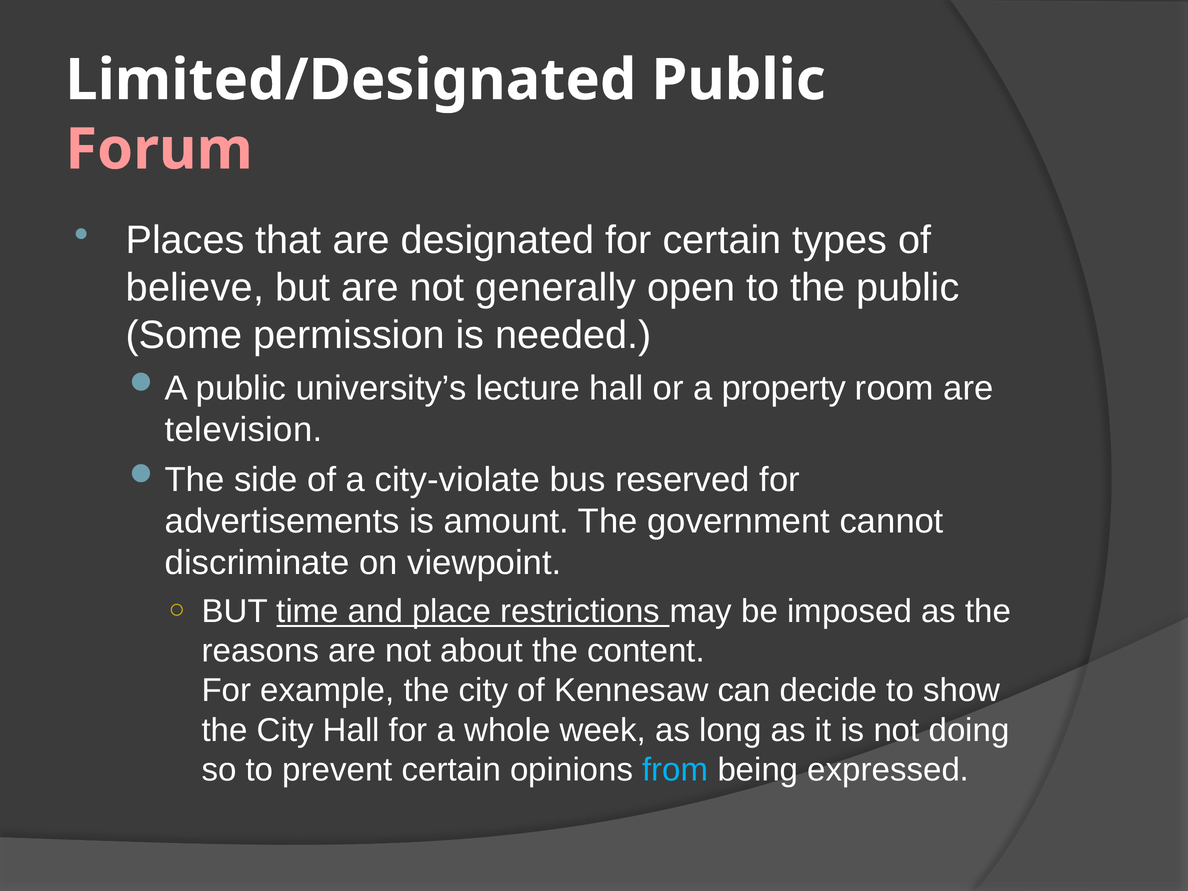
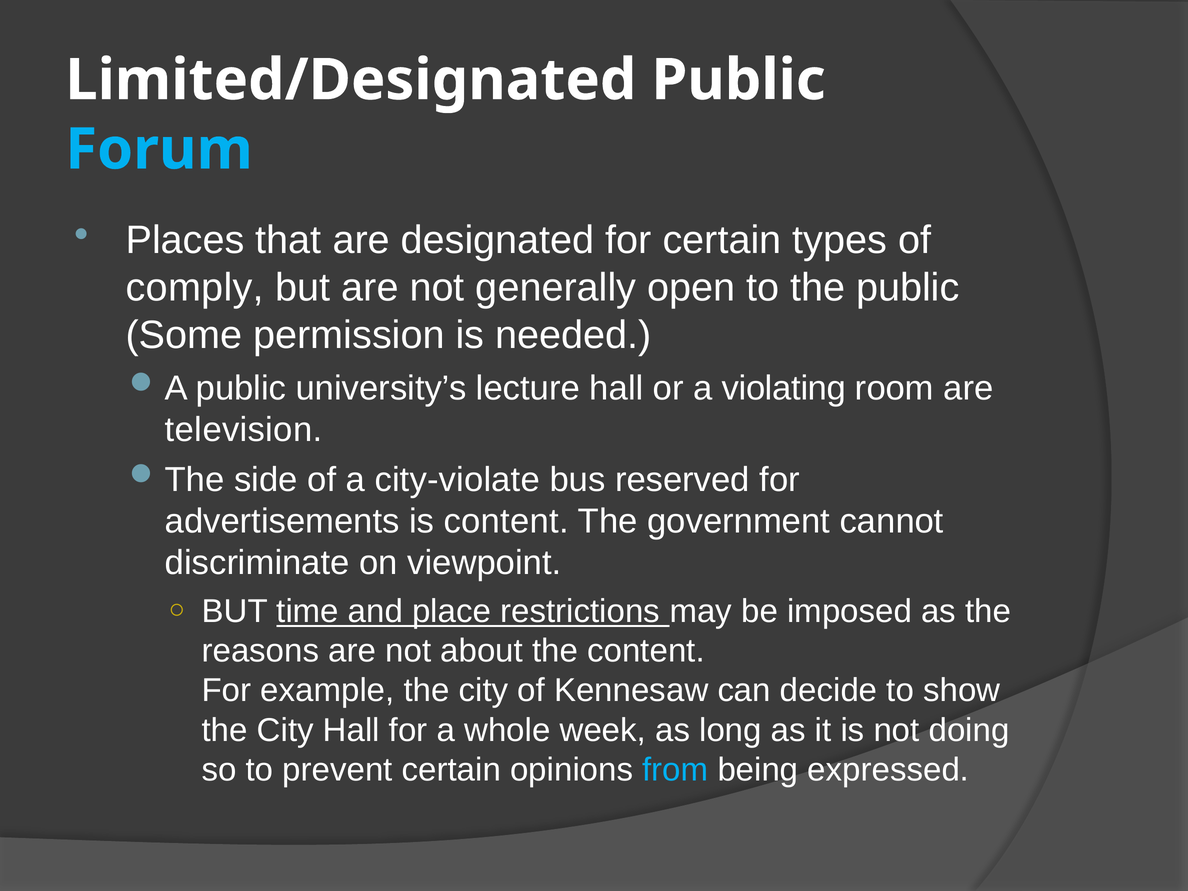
Forum colour: pink -> light blue
believe: believe -> comply
property: property -> violating
is amount: amount -> content
